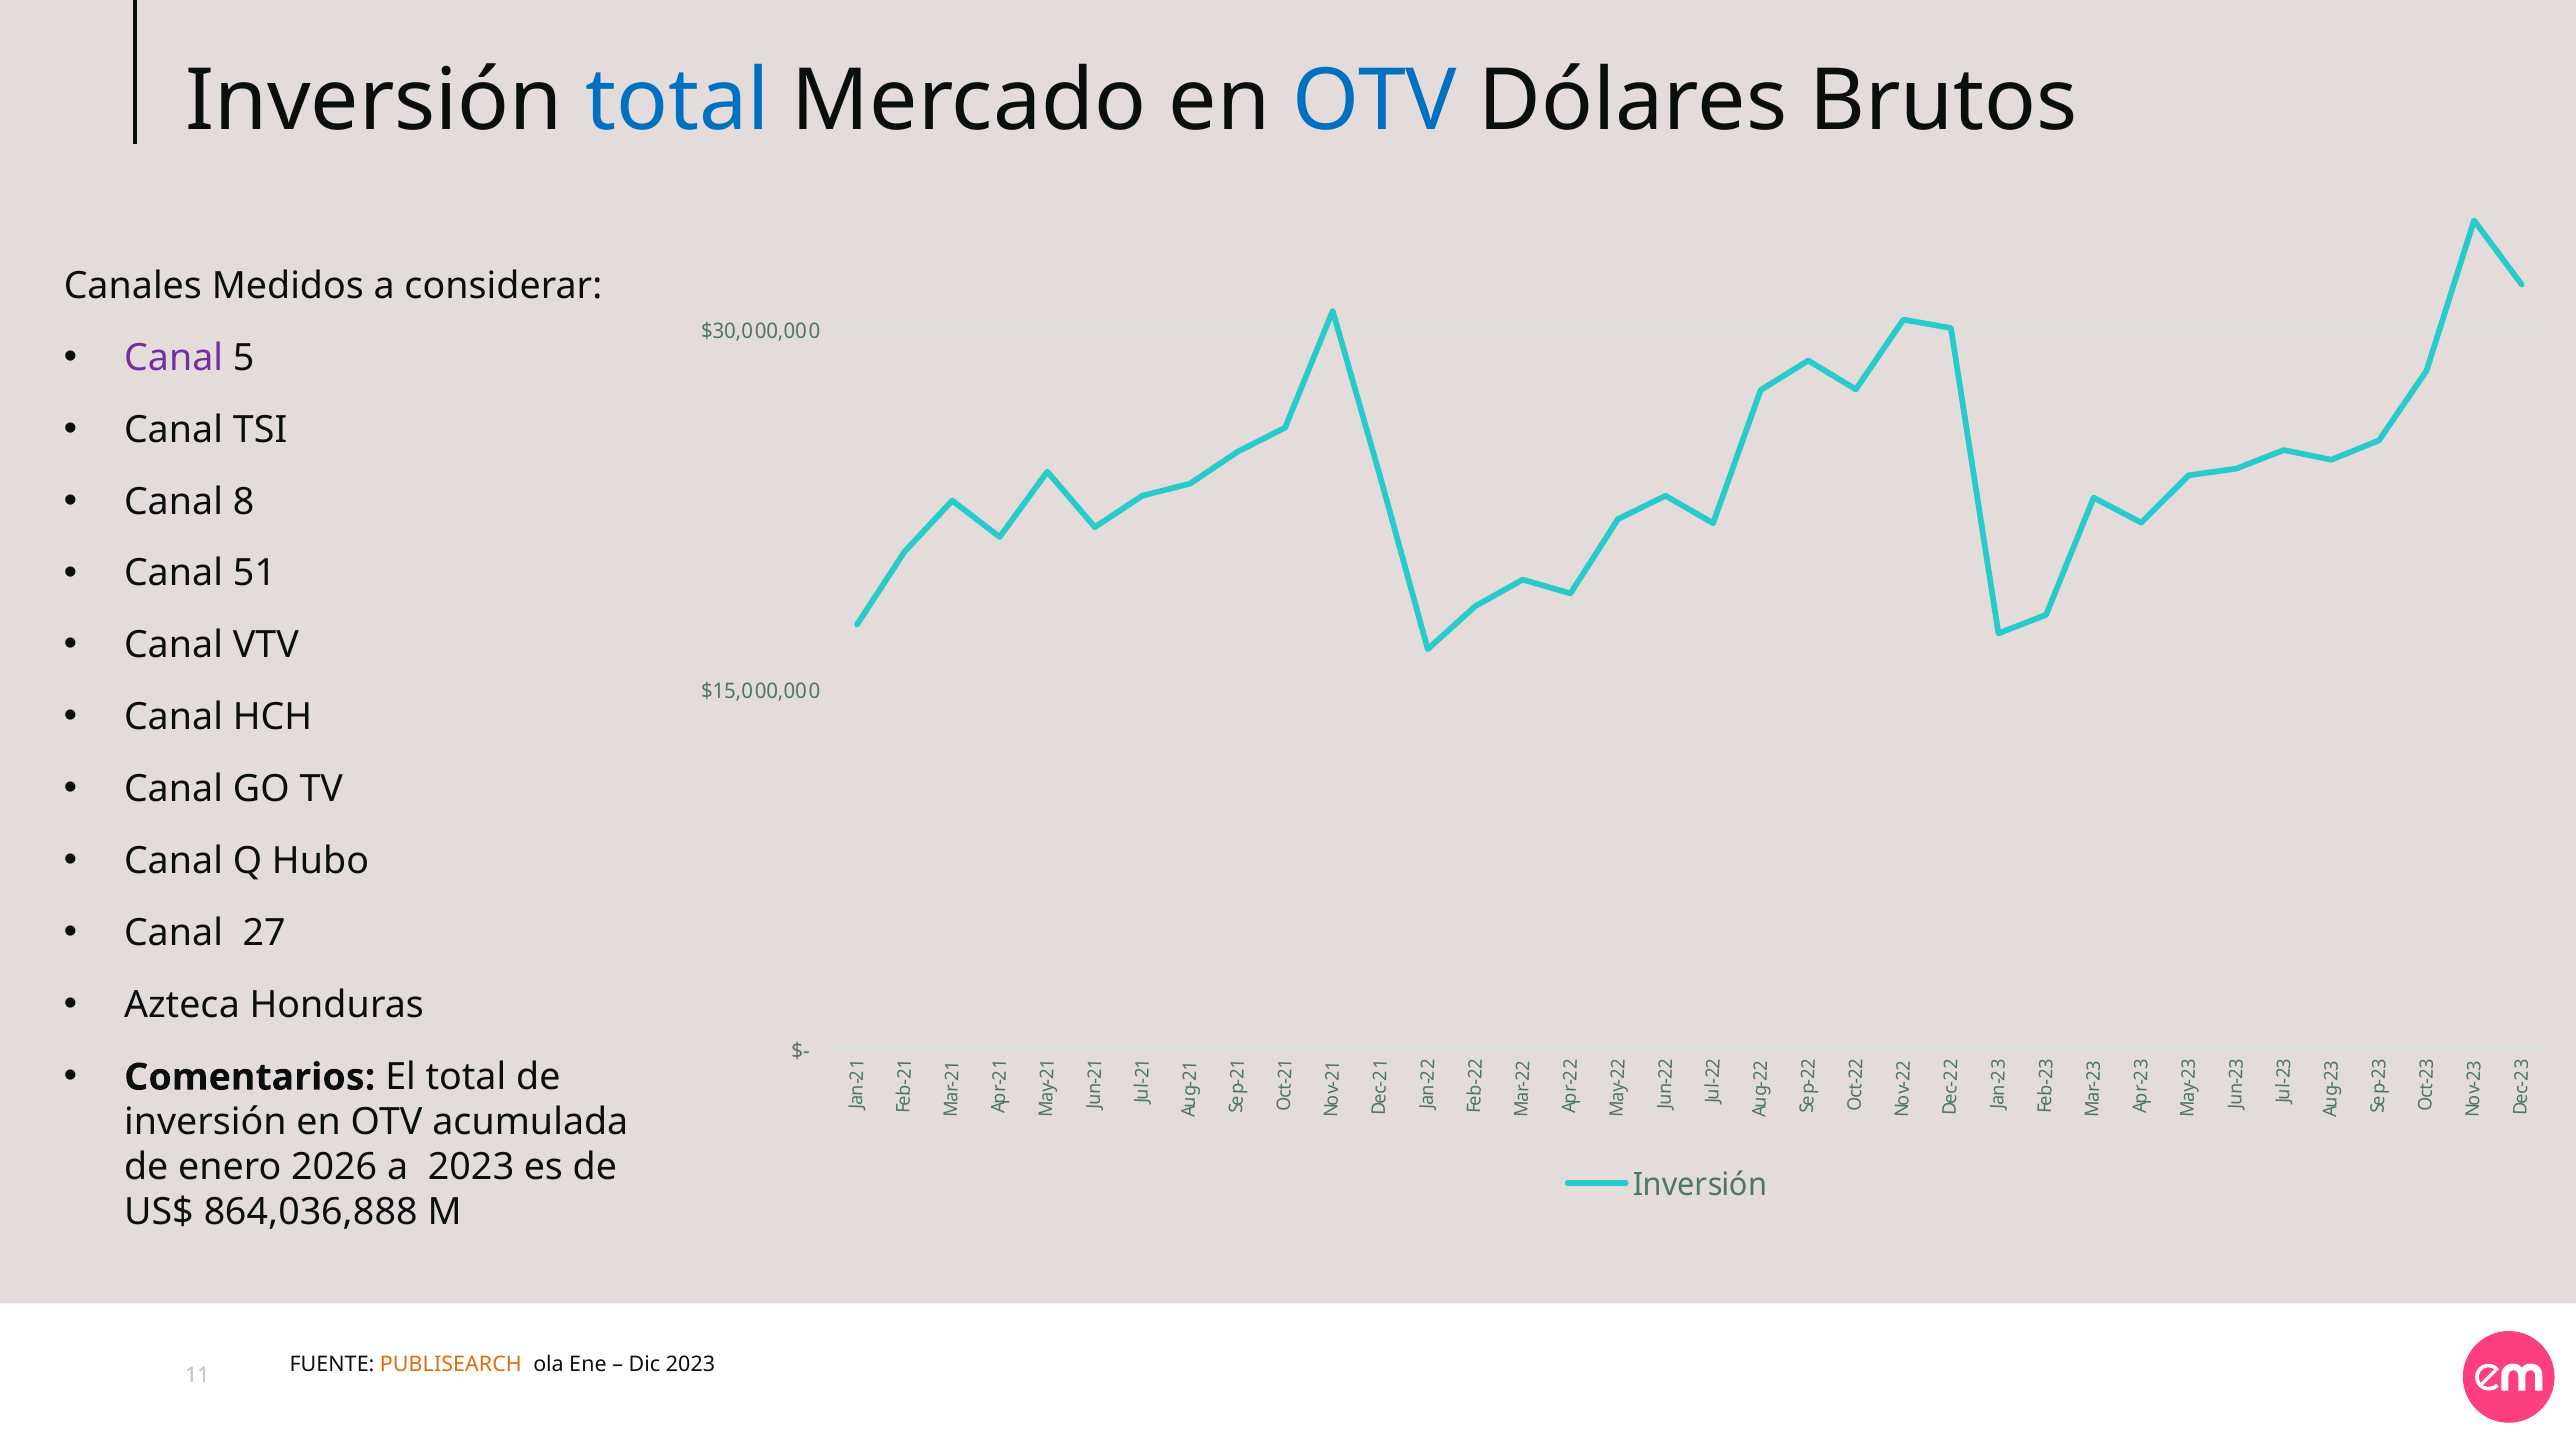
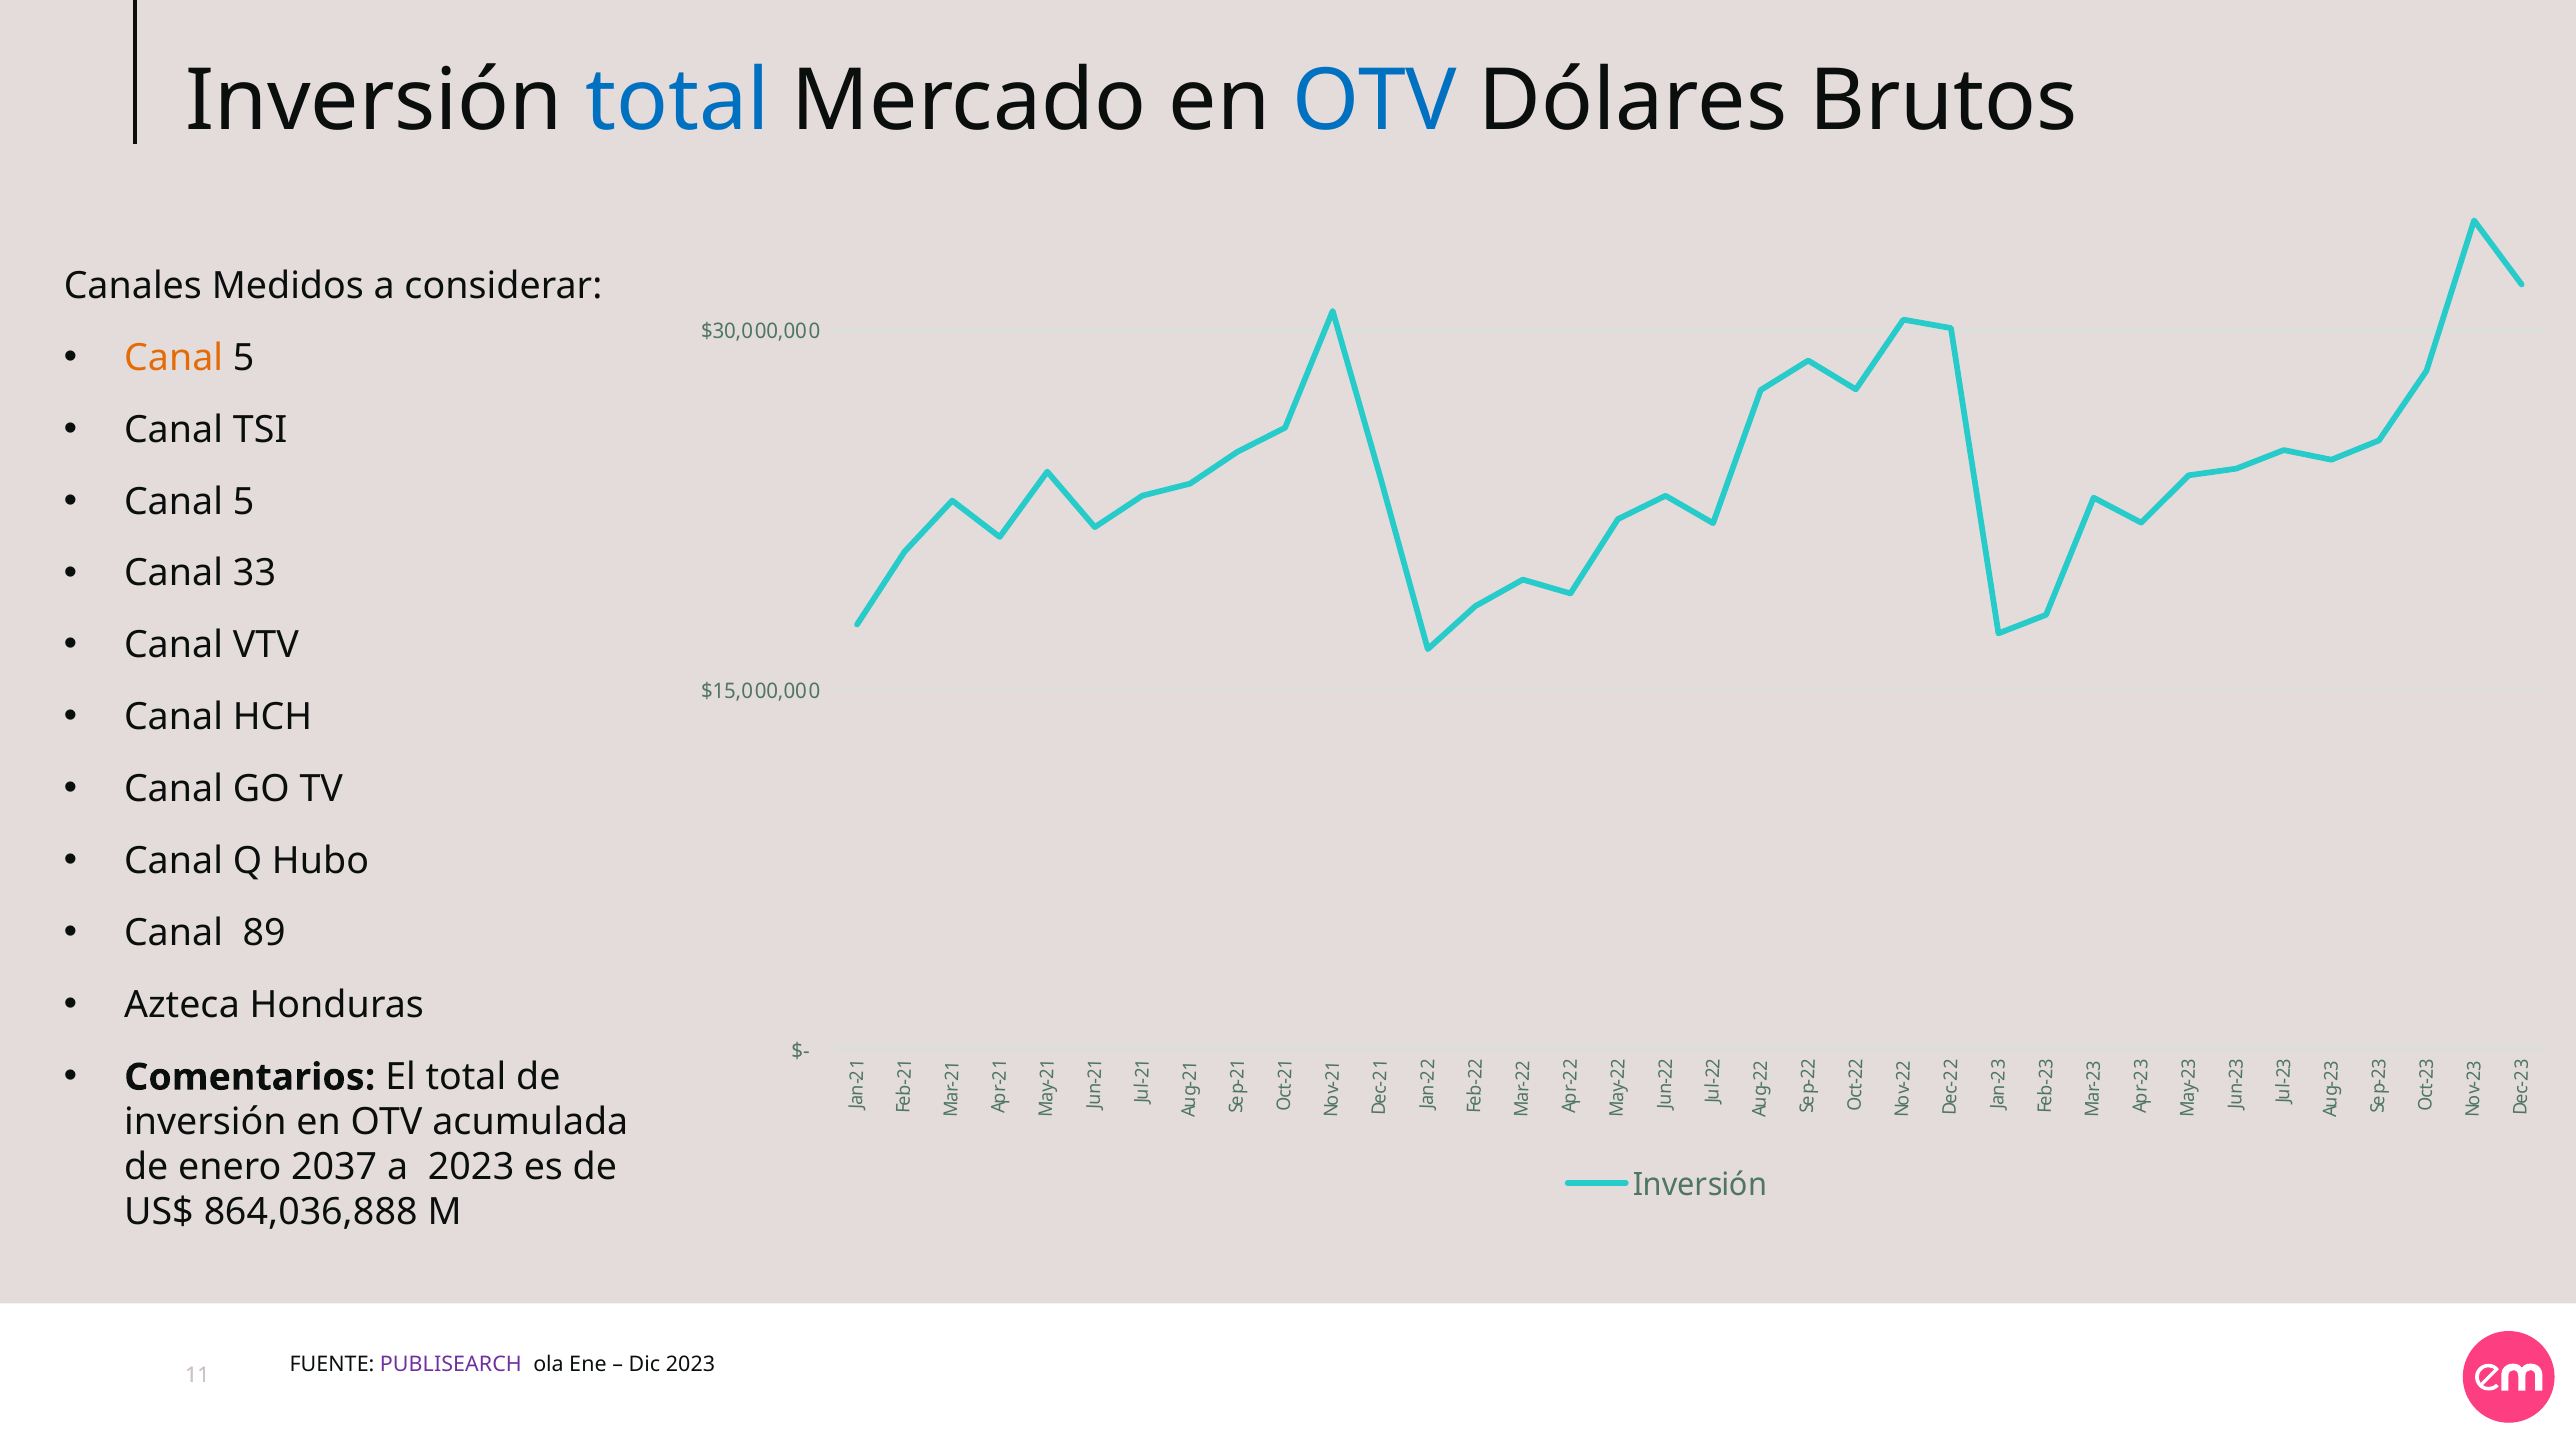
Canal at (174, 358) colour: purple -> orange
8 at (244, 502): 8 -> 5
51: 51 -> 33
27: 27 -> 89
2026: 2026 -> 2037
PUBLISEARCH colour: orange -> purple
